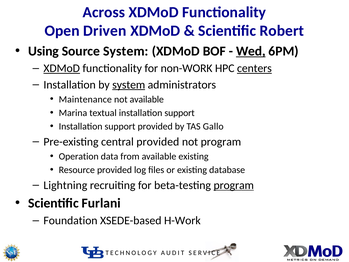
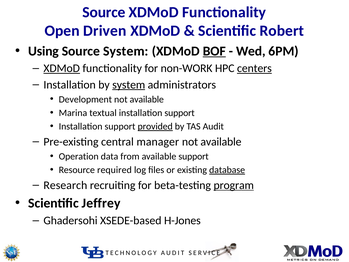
Across at (104, 12): Across -> Source
BOF underline: none -> present
Wed underline: present -> none
Maintenance: Maintenance -> Development
provided at (155, 126) underline: none -> present
TAS Gallo: Gallo -> Audit
central provided: provided -> manager
program at (221, 142): program -> available
available existing: existing -> support
Resource provided: provided -> required
database underline: none -> present
Lightning: Lightning -> Research
Furlani: Furlani -> Jeffrey
Foundation: Foundation -> Ghadersohi
H-Work: H-Work -> H-Jones
